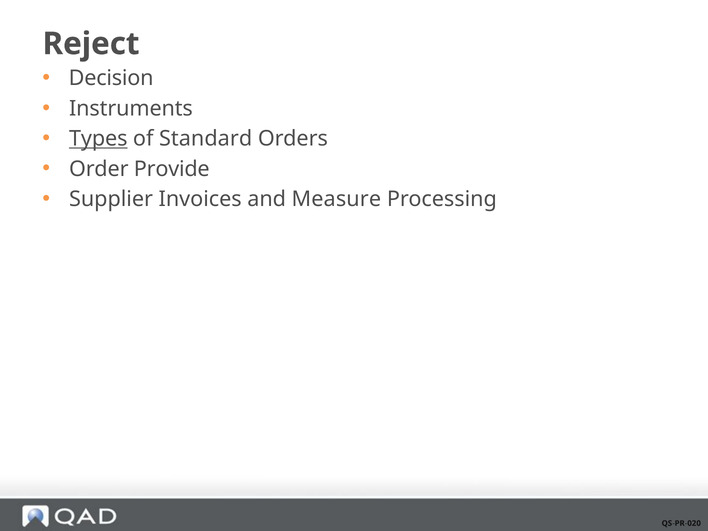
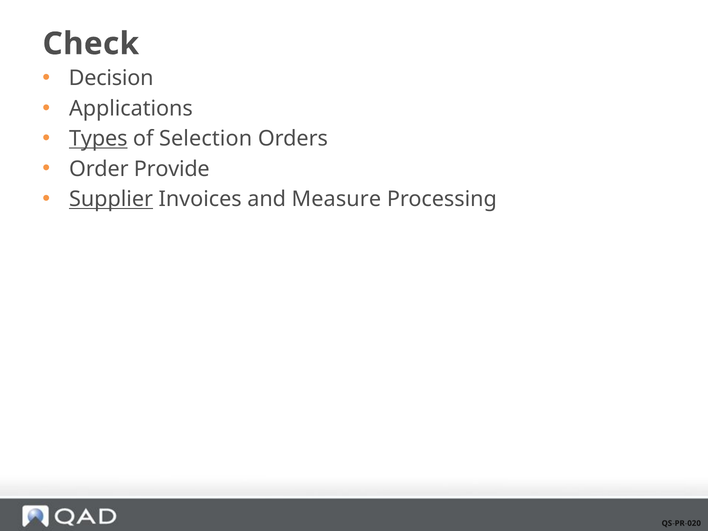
Reject: Reject -> Check
Instruments: Instruments -> Applications
Standard: Standard -> Selection
Supplier underline: none -> present
